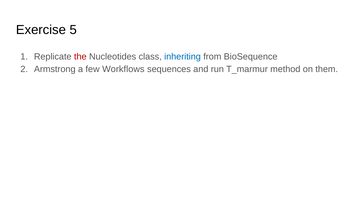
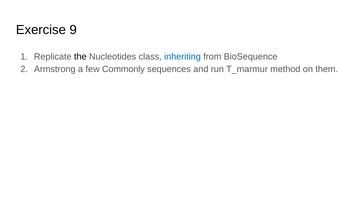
5: 5 -> 9
the colour: red -> black
Workflows: Workflows -> Commonly
